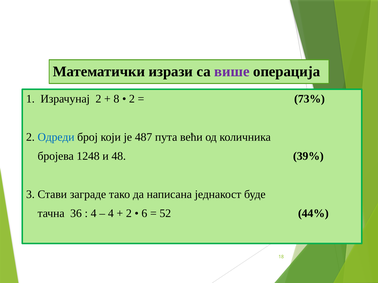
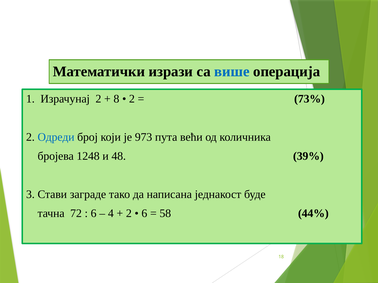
више colour: purple -> blue
487: 487 -> 973
36: 36 -> 72
4 at (94, 214): 4 -> 6
52: 52 -> 58
